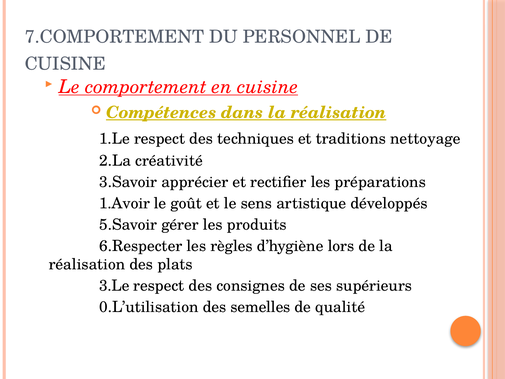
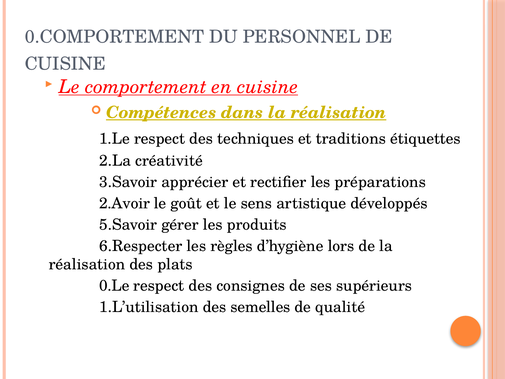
7.COMPORTEMENT: 7.COMPORTEMENT -> 0.COMPORTEMENT
nettoyage: nettoyage -> étiquettes
1.Avoir: 1.Avoir -> 2.Avoir
3.Le: 3.Le -> 0.Le
0.L’utilisation: 0.L’utilisation -> 1.L’utilisation
